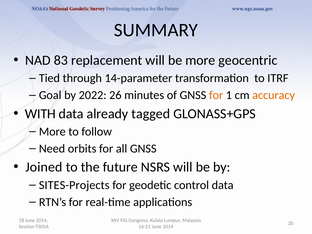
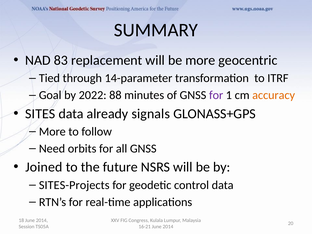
26: 26 -> 88
for at (216, 95) colour: orange -> purple
WITH: WITH -> SITES
tagged: tagged -> signals
